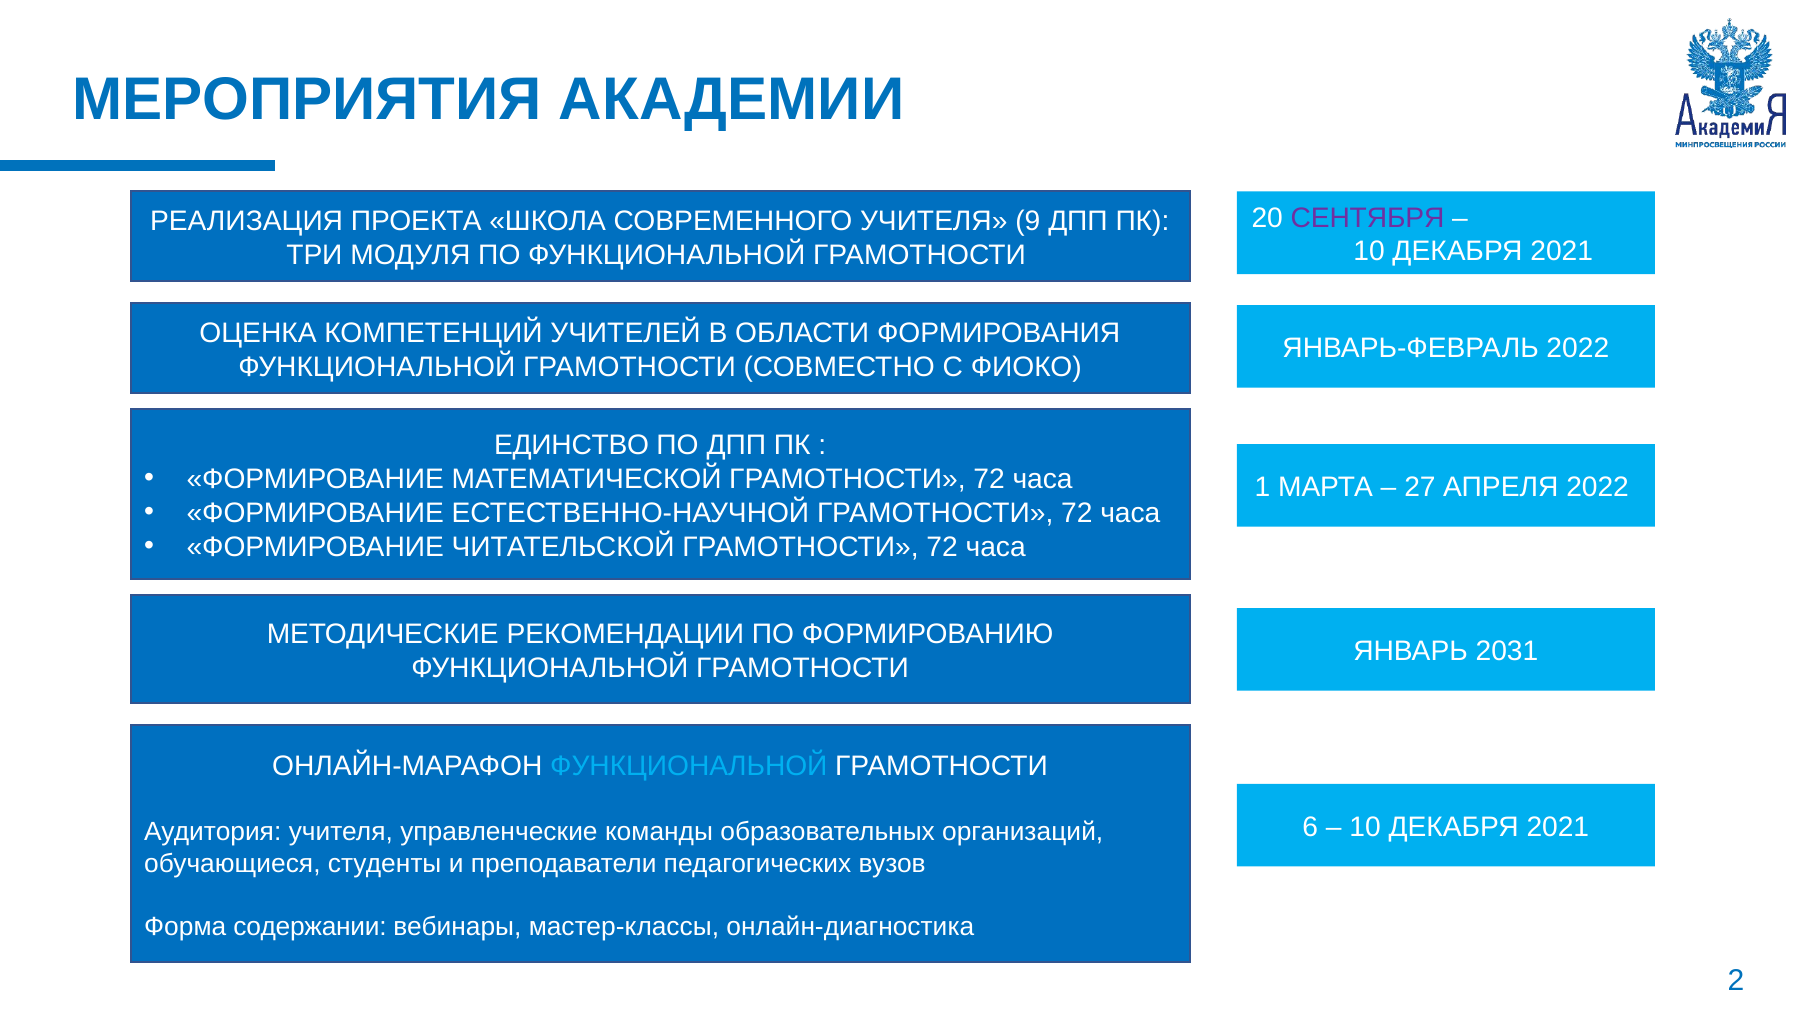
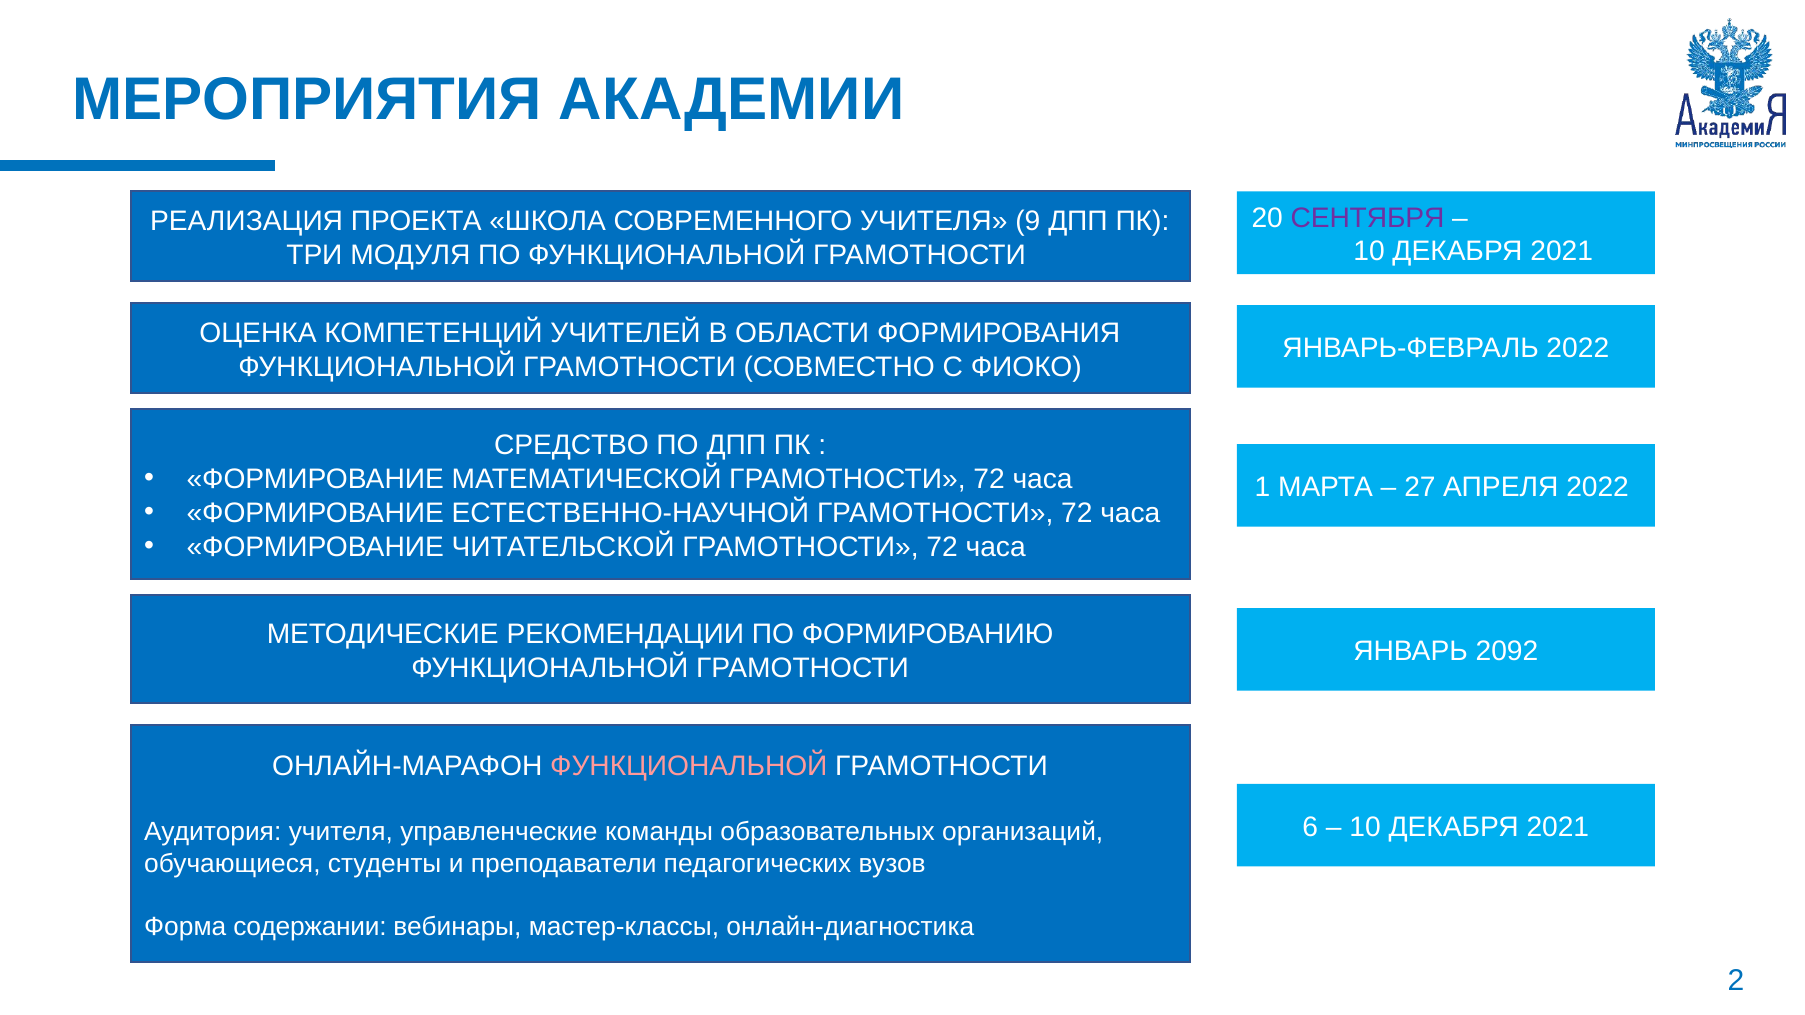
ЕДИНСТВО: ЕДИНСТВО -> СРЕДСТВО
2031: 2031 -> 2092
ФУНКЦИОНАЛЬНОЙ at (689, 766) colour: light blue -> pink
